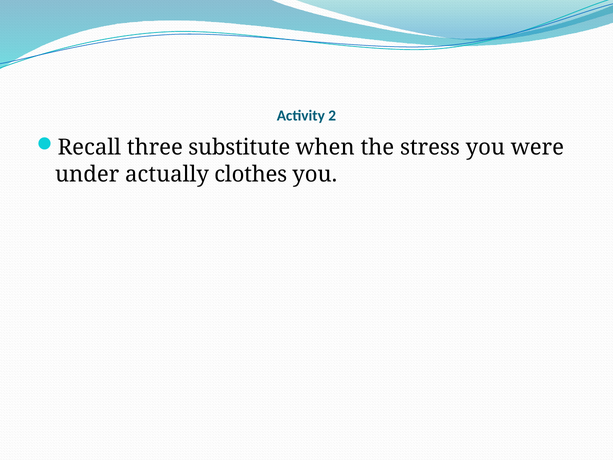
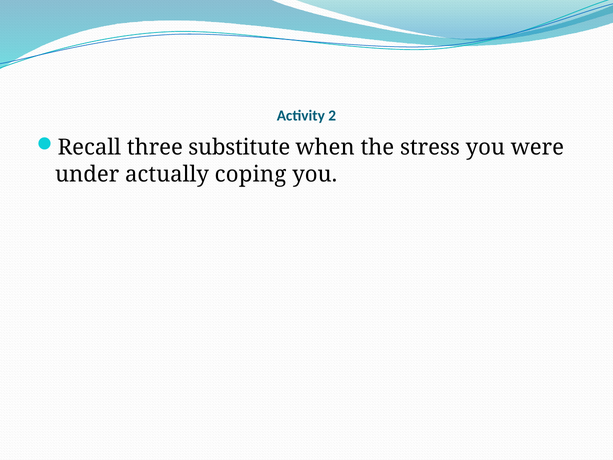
clothes: clothes -> coping
